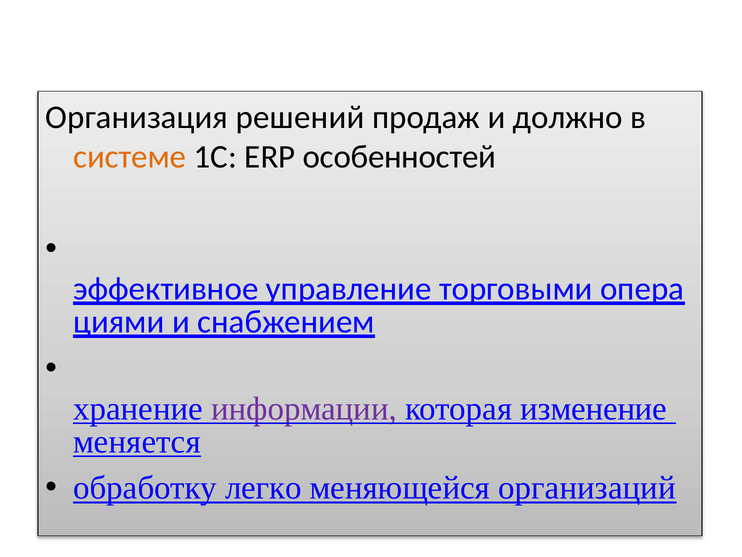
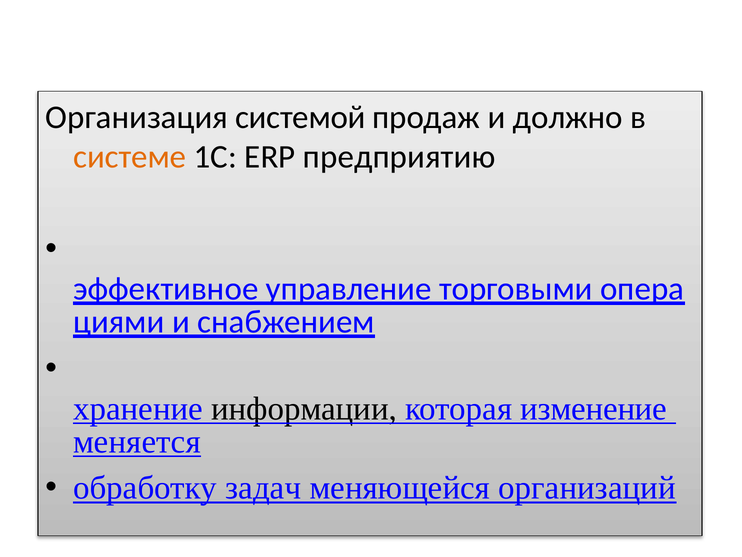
решений: решений -> системой
особенностей: особенностей -> предприятию
информации colour: purple -> black
легко: легко -> задач
